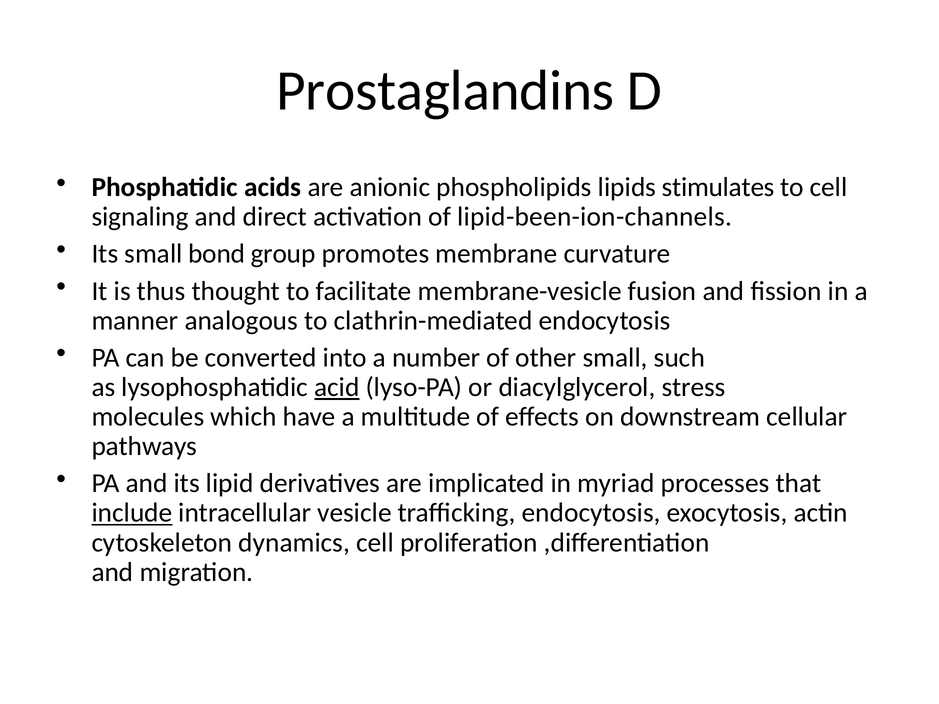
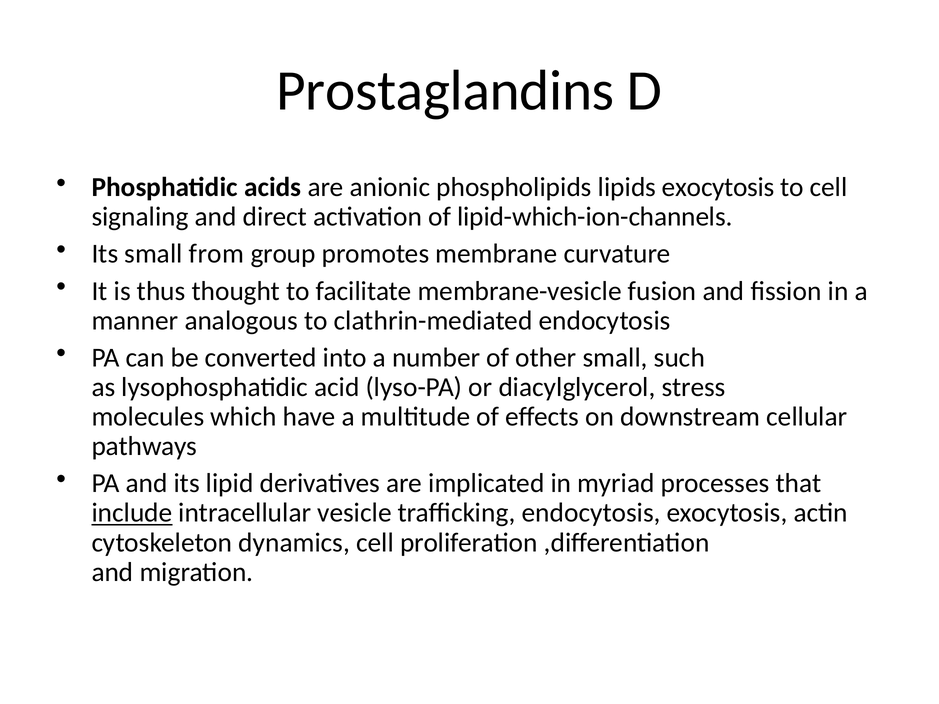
lipids stimulates: stimulates -> exocytosis
lipid-been-ion-channels: lipid-been-ion-channels -> lipid-which-ion-channels
bond: bond -> from
acid underline: present -> none
